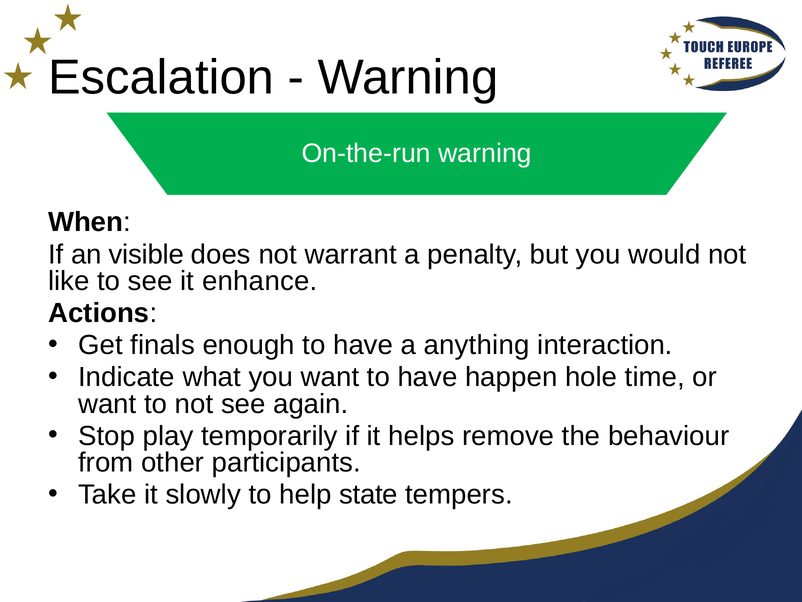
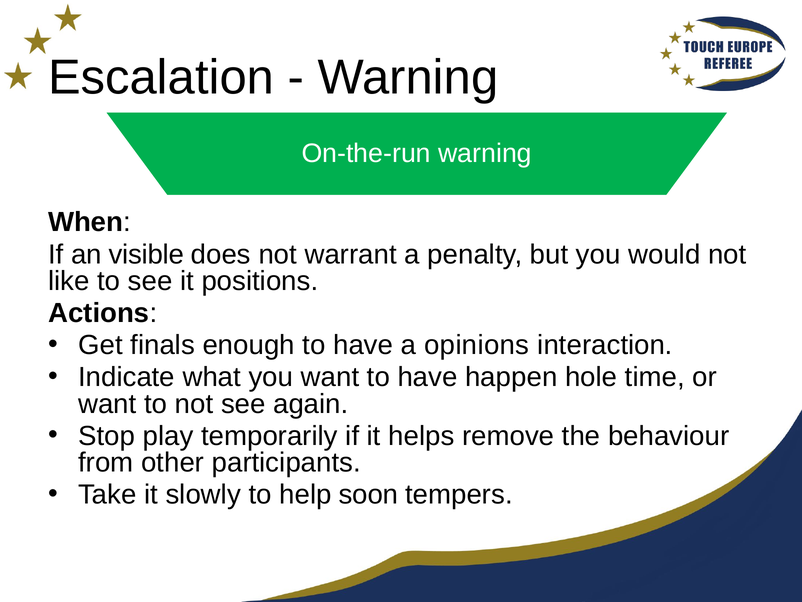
enhance: enhance -> positions
anything: anything -> opinions
state: state -> soon
